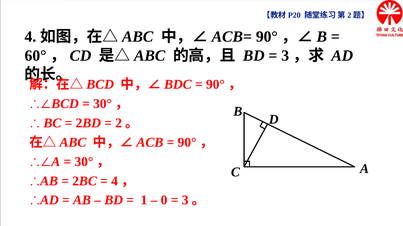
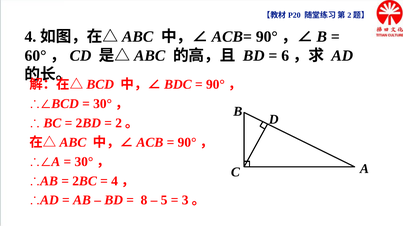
3: 3 -> 6
1: 1 -> 8
0: 0 -> 5
